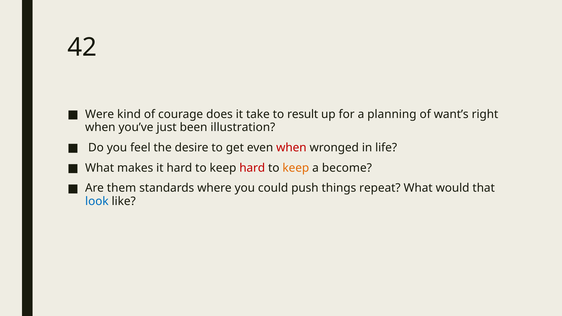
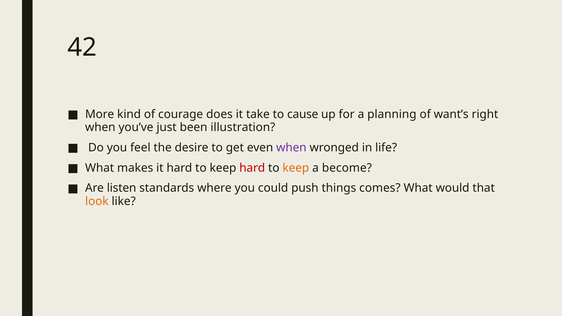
Were: Were -> More
result: result -> cause
when at (291, 148) colour: red -> purple
them: them -> listen
repeat: repeat -> comes
look colour: blue -> orange
